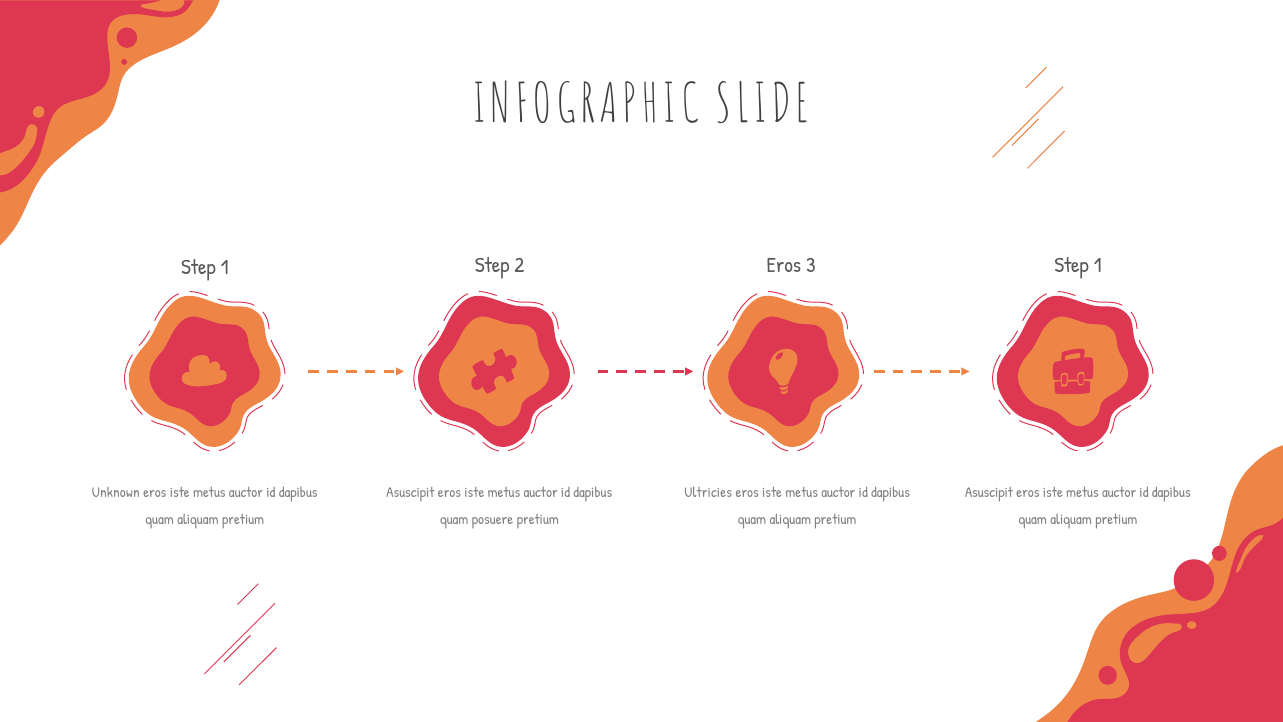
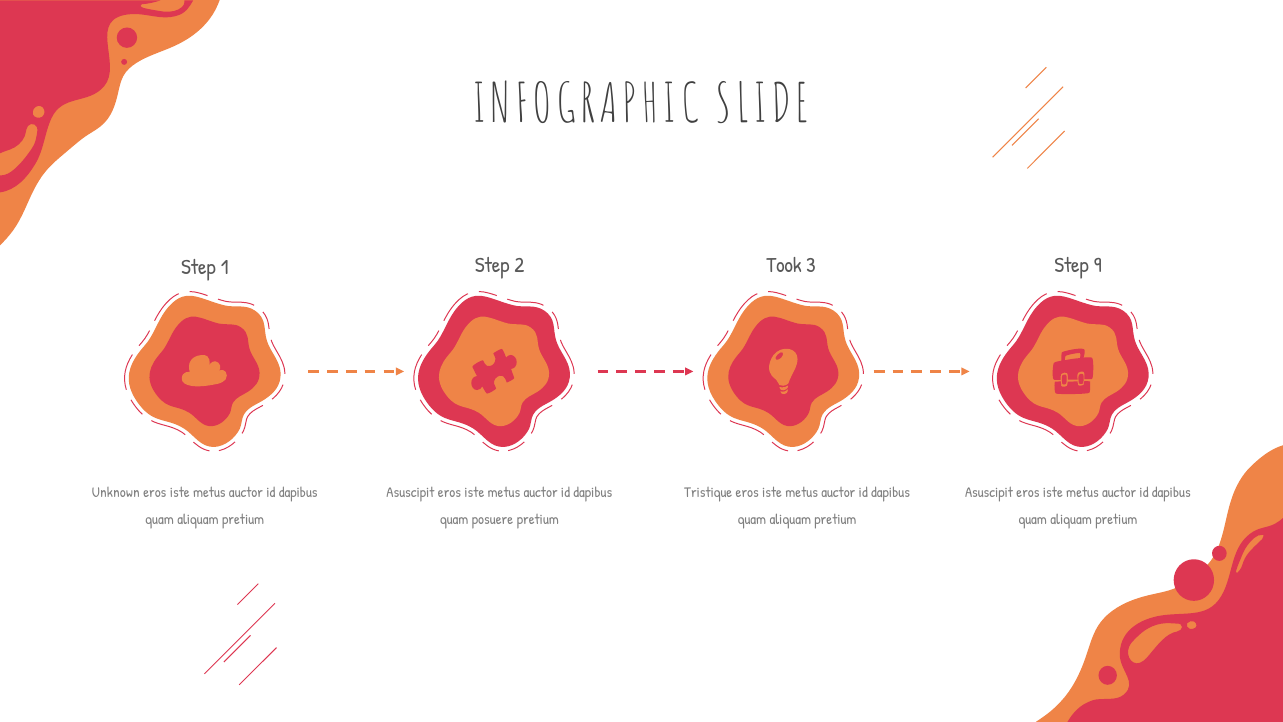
Eros at (784, 265): Eros -> Took
3 Step 1: 1 -> 9
Ultricies: Ultricies -> Tristique
